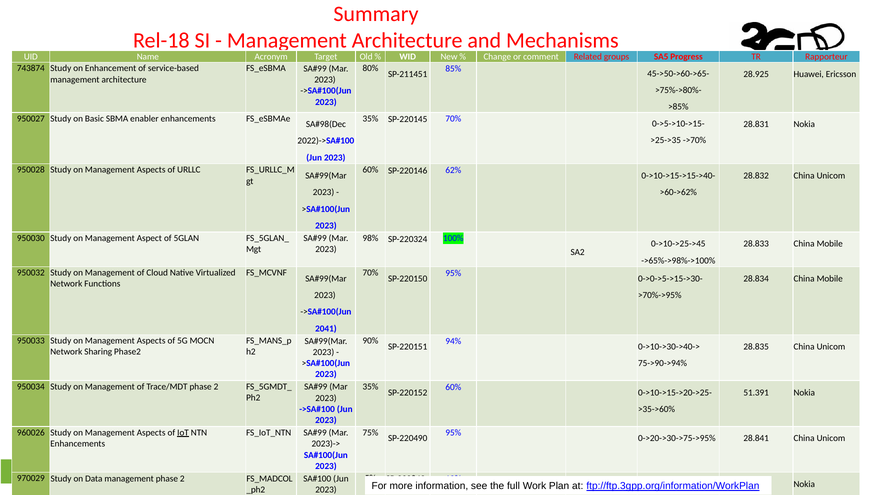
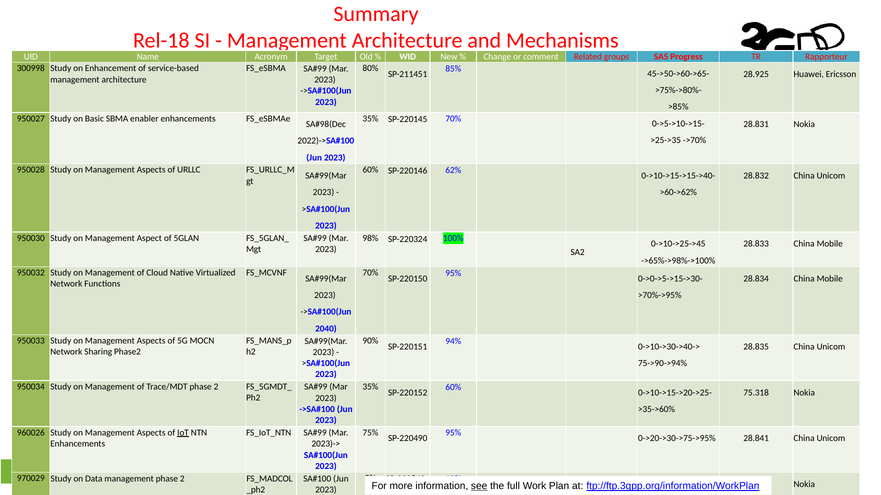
743874: 743874 -> 300998
2041: 2041 -> 2040
51.391: 51.391 -> 75.318
see underline: none -> present
